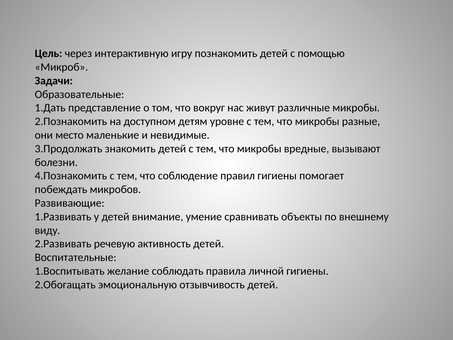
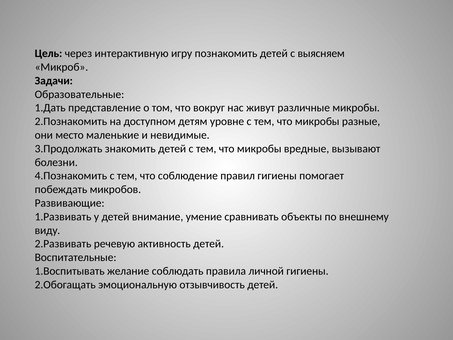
помощью: помощью -> выясняем
